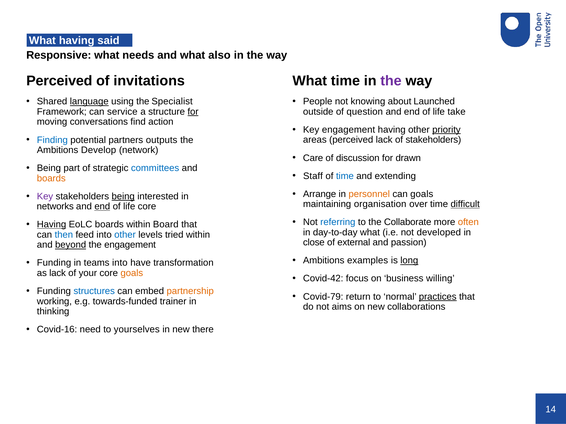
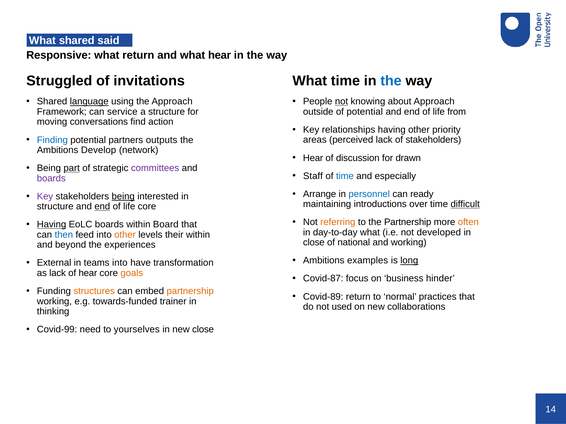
What having: having -> shared
what needs: needs -> return
what also: also -> hear
Perceived at (59, 81): Perceived -> Struggled
the at (391, 81) colour: purple -> blue
the Specialist: Specialist -> Approach
not at (342, 102) underline: none -> present
about Launched: Launched -> Approach
of question: question -> potential
take: take -> from
for at (193, 112) underline: present -> none
Key engagement: engagement -> relationships
priority underline: present -> none
Care at (313, 158): Care -> Hear
part underline: none -> present
committees colour: blue -> purple
extending: extending -> especially
boards at (51, 178) colour: orange -> purple
personnel colour: orange -> blue
can goals: goals -> ready
organisation: organisation -> introductions
networks at (55, 207): networks -> structure
referring colour: blue -> orange
the Collaborate: Collaborate -> Partnership
other at (125, 235) colour: blue -> orange
tried: tried -> their
external: external -> national
and passion: passion -> working
beyond underline: present -> none
the engagement: engagement -> experiences
Funding at (54, 263): Funding -> External
of your: your -> hear
Covid-42: Covid-42 -> Covid-87
willing: willing -> hinder
structures colour: blue -> orange
Covid-79: Covid-79 -> Covid-89
practices underline: present -> none
aims: aims -> used
Covid-16: Covid-16 -> Covid-99
new there: there -> close
